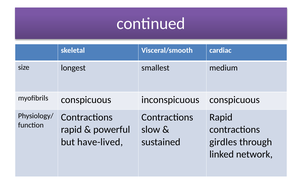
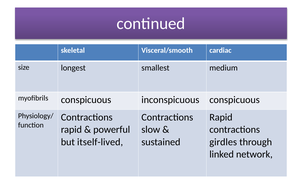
have-lived: have-lived -> itself-lived
